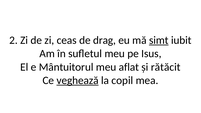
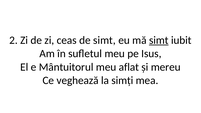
de drag: drag -> simt
rătăcit: rătăcit -> mereu
veghează underline: present -> none
copil: copil -> simți
